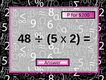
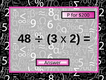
5: 5 -> 3
